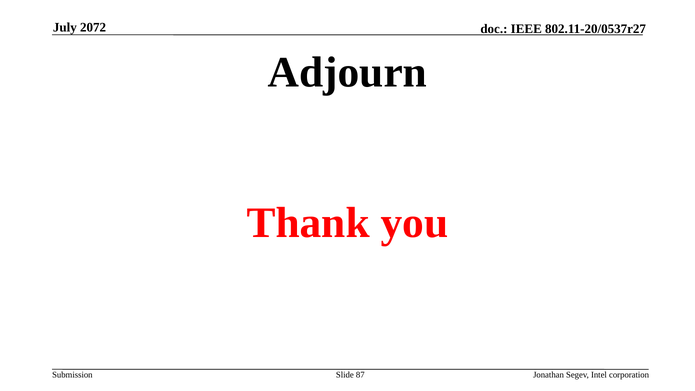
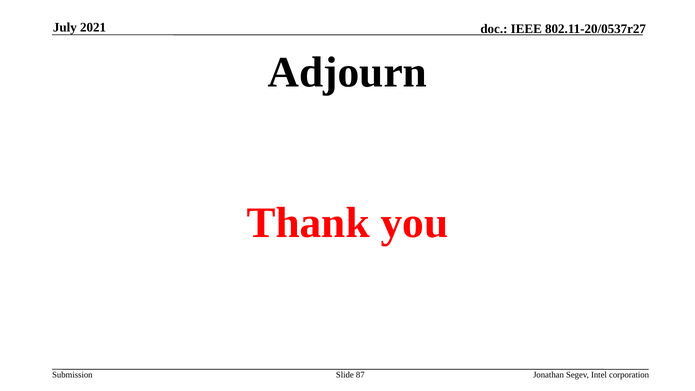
2072: 2072 -> 2021
